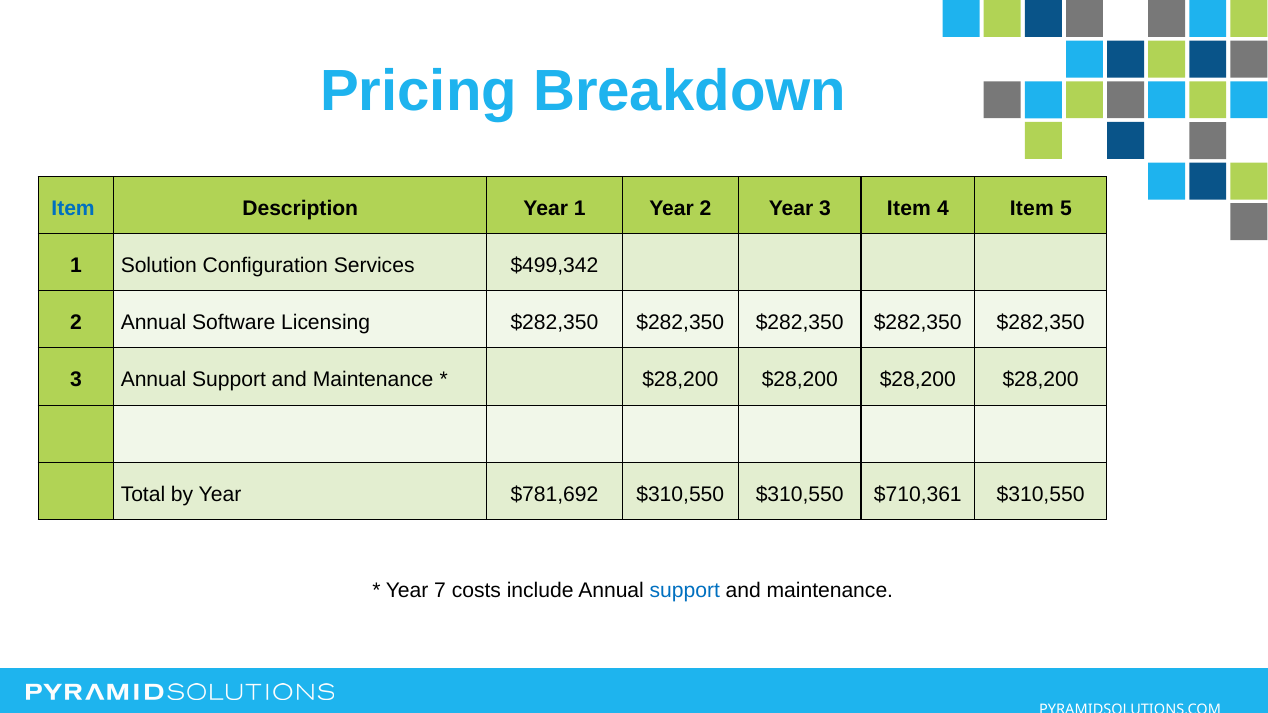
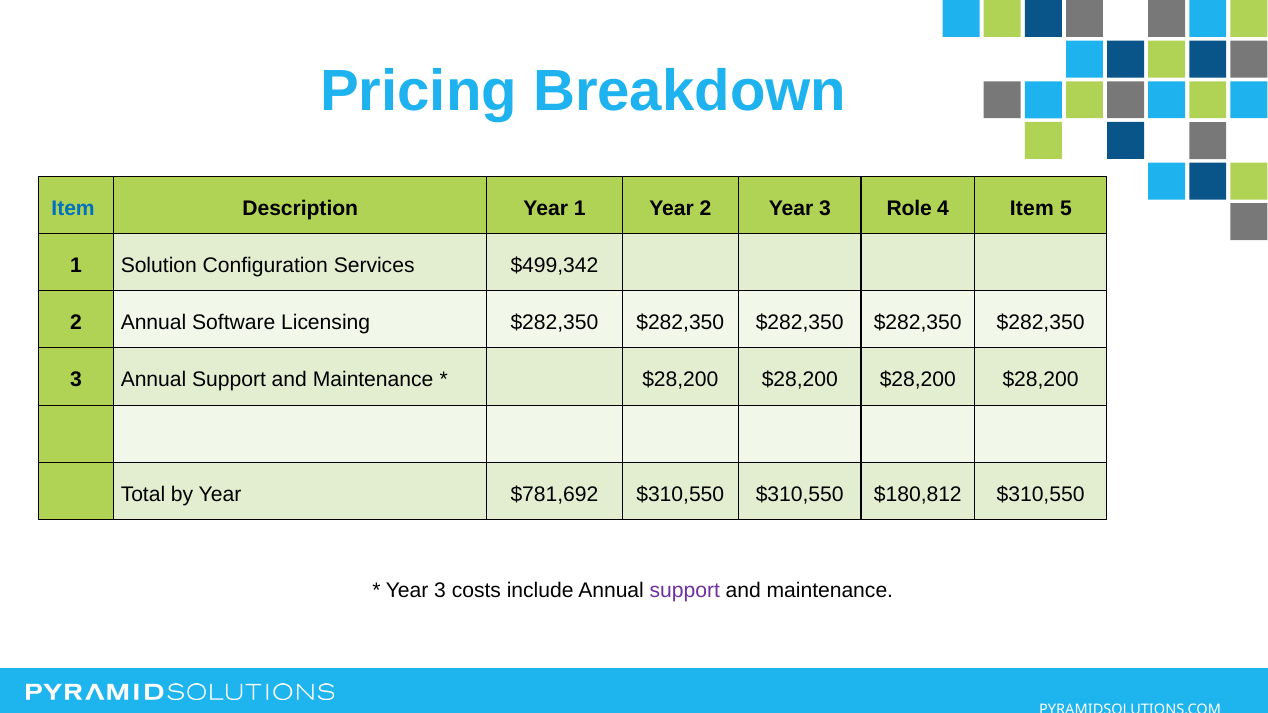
3 Item: Item -> Role
$710,361: $710,361 -> $180,812
7 at (440, 590): 7 -> 3
support at (685, 590) colour: blue -> purple
